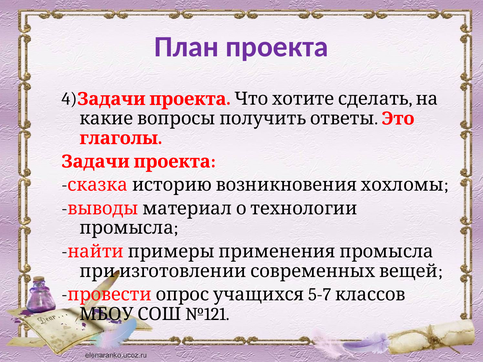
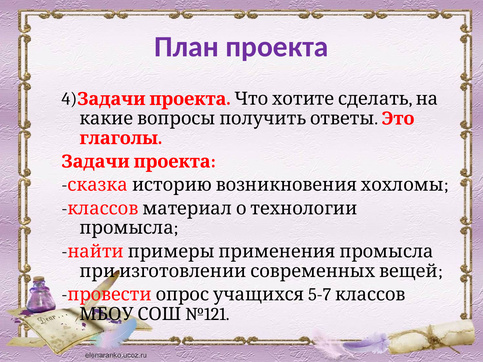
выводы at (103, 209): выводы -> классов
